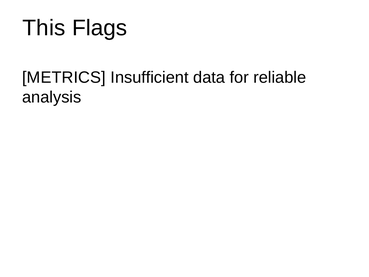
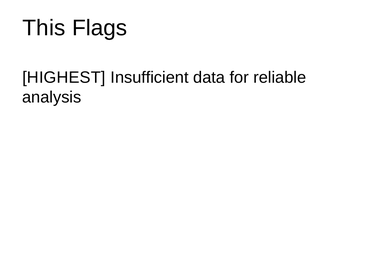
METRICS: METRICS -> HIGHEST
